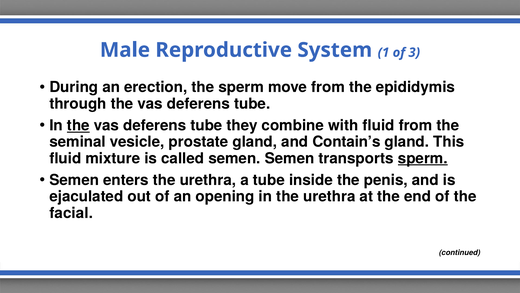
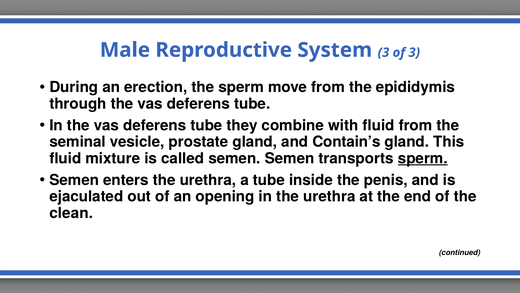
System 1: 1 -> 3
the at (78, 125) underline: present -> none
facial: facial -> clean
